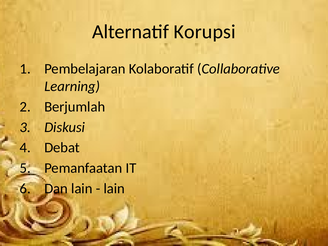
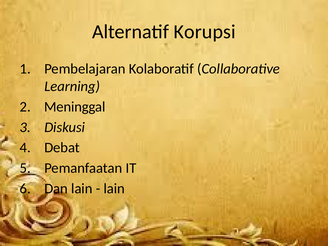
Berjumlah: Berjumlah -> Meninggal
